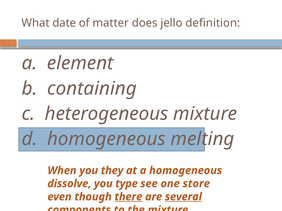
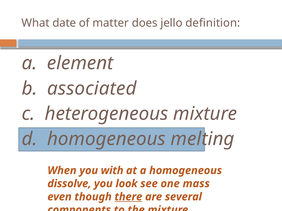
containing: containing -> associated
they: they -> with
type: type -> look
store: store -> mass
several underline: present -> none
